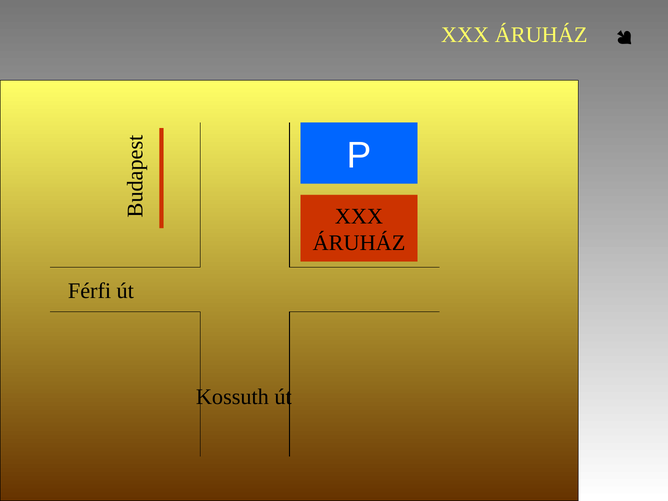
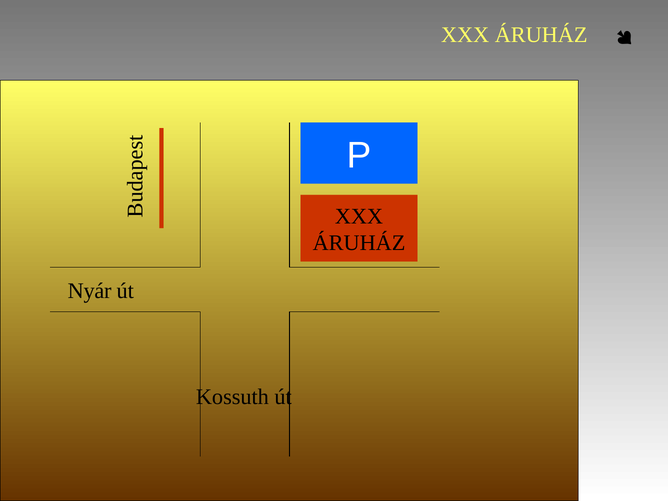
Férfi: Férfi -> Nyár
